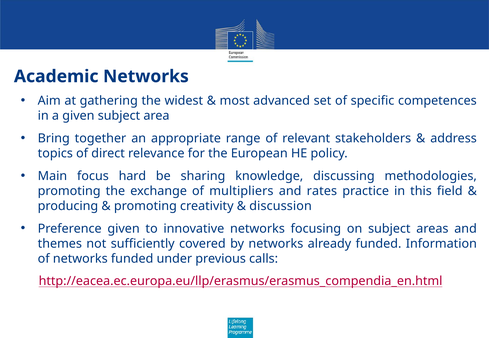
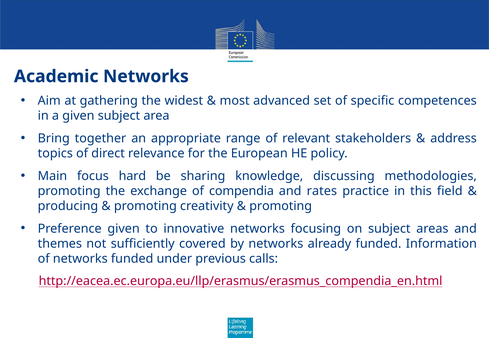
multipliers: multipliers -> compendia
discussion at (281, 206): discussion -> promoting
